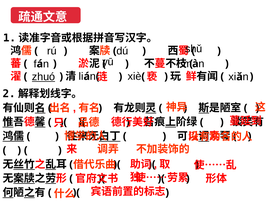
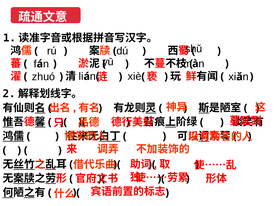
zhuó underline: present -> none
